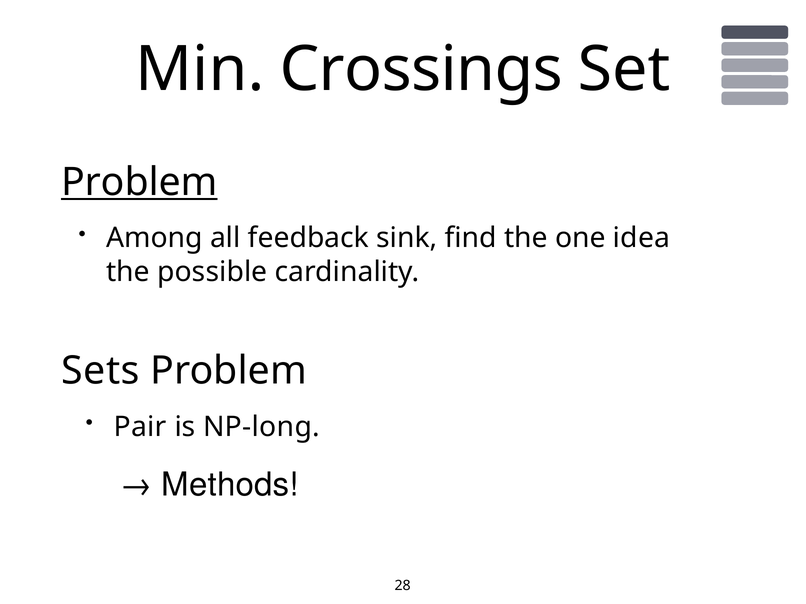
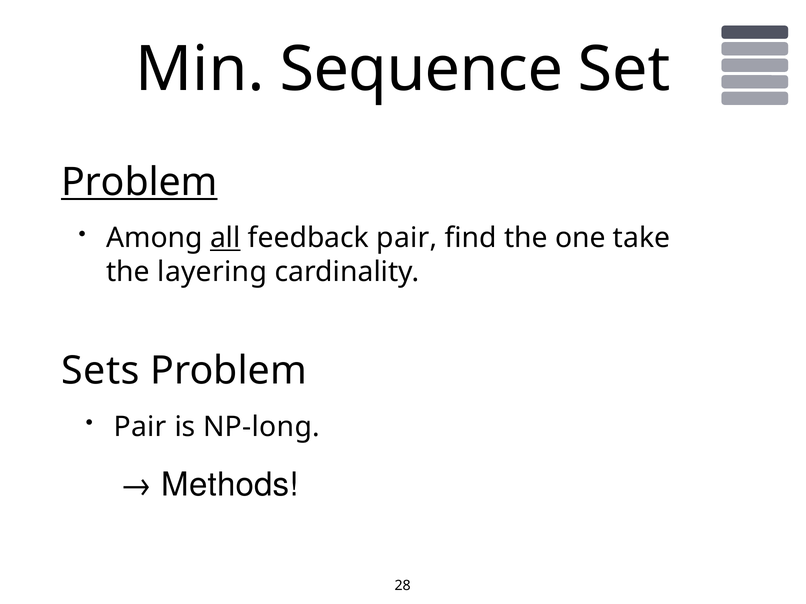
Crossings: Crossings -> Sequence
all underline: none -> present
feedback sink: sink -> pair
idea: idea -> take
possible: possible -> layering
